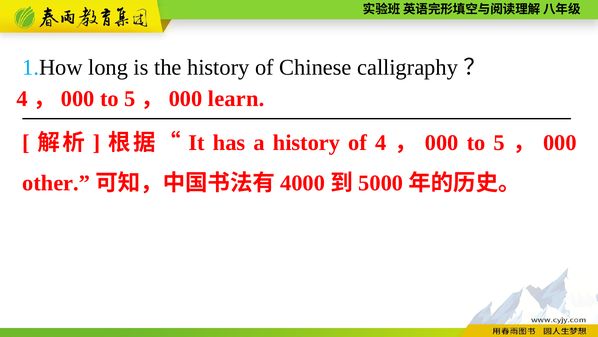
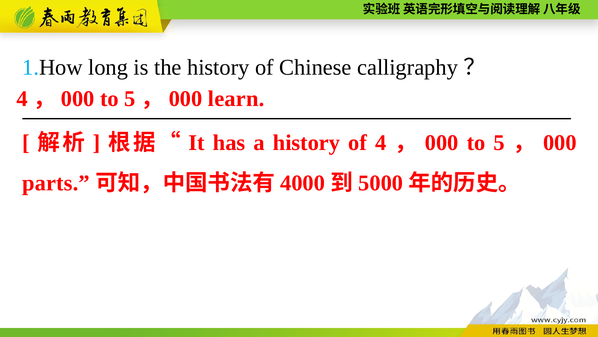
other: other -> parts
